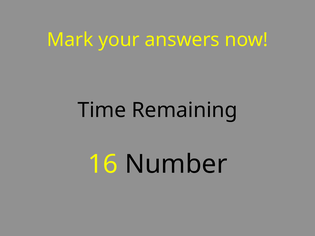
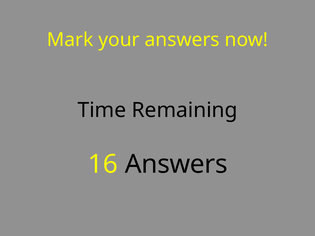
16 Number: Number -> Answers
